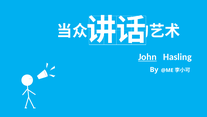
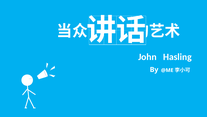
John underline: present -> none
